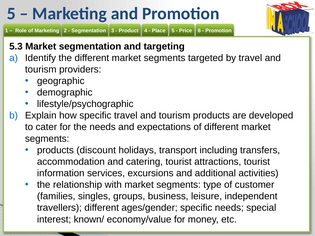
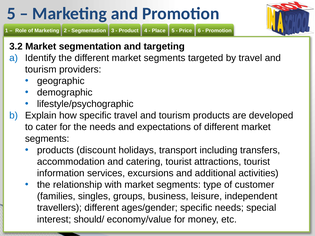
5.3: 5.3 -> 3.2
known/: known/ -> should/
